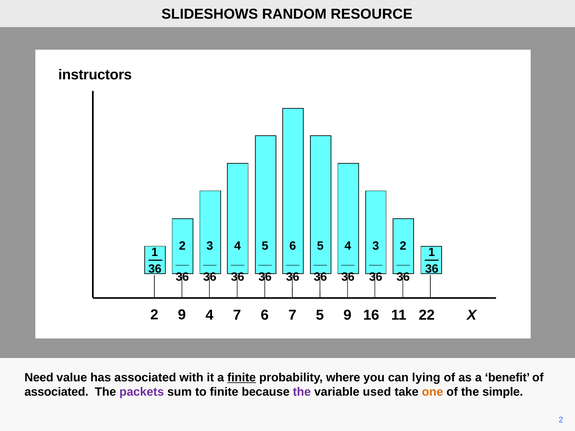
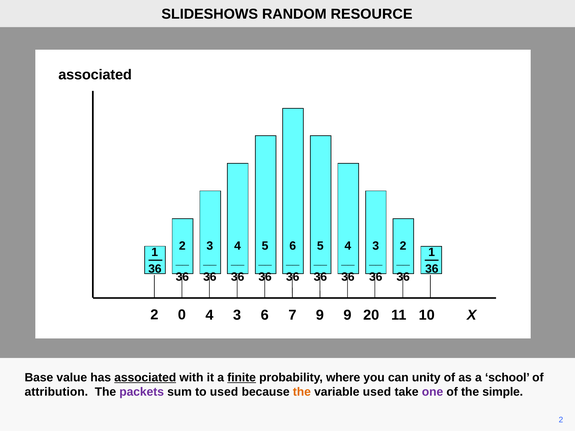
instructors at (95, 75): instructors -> associated
2 9: 9 -> 0
4 7: 7 -> 3
7 5: 5 -> 9
16: 16 -> 20
22: 22 -> 10
Need: Need -> Base
associated at (145, 378) underline: none -> present
lying: lying -> unity
benefit: benefit -> school
associated at (56, 392): associated -> attribution
to finite: finite -> used
the at (302, 392) colour: purple -> orange
one colour: orange -> purple
